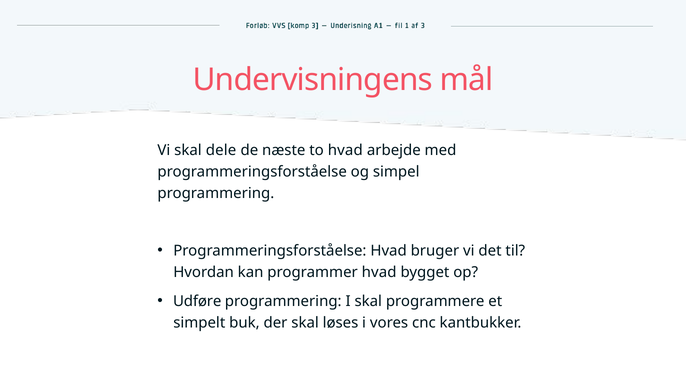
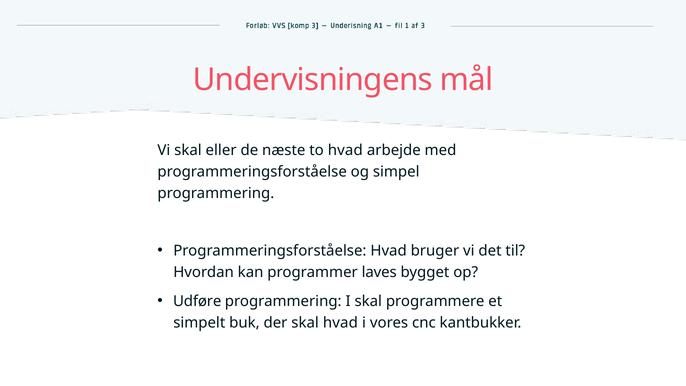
dele: dele -> eller
programmer hvad: hvad -> laves
skal løses: løses -> hvad
